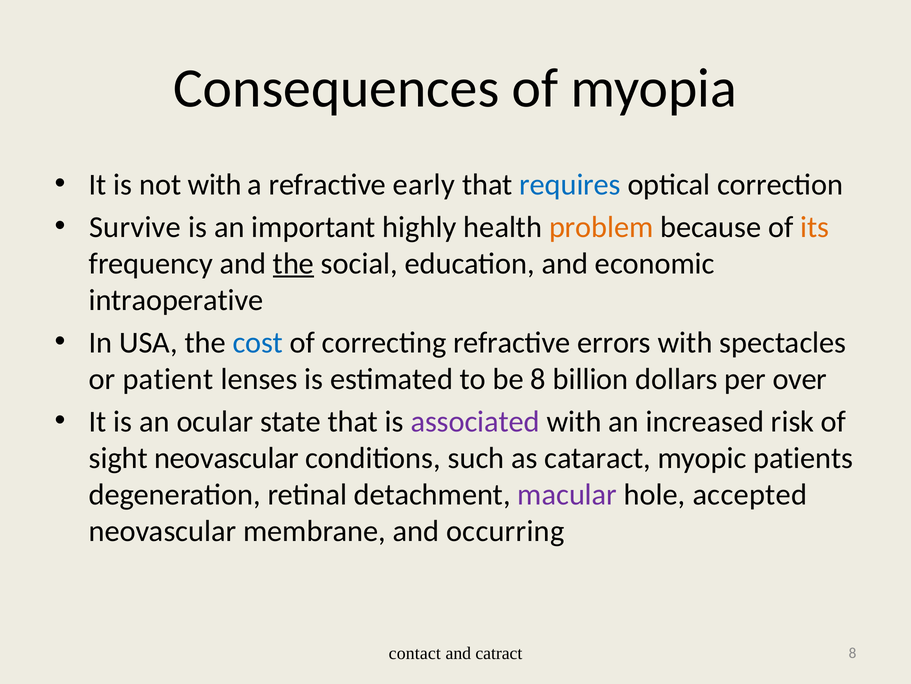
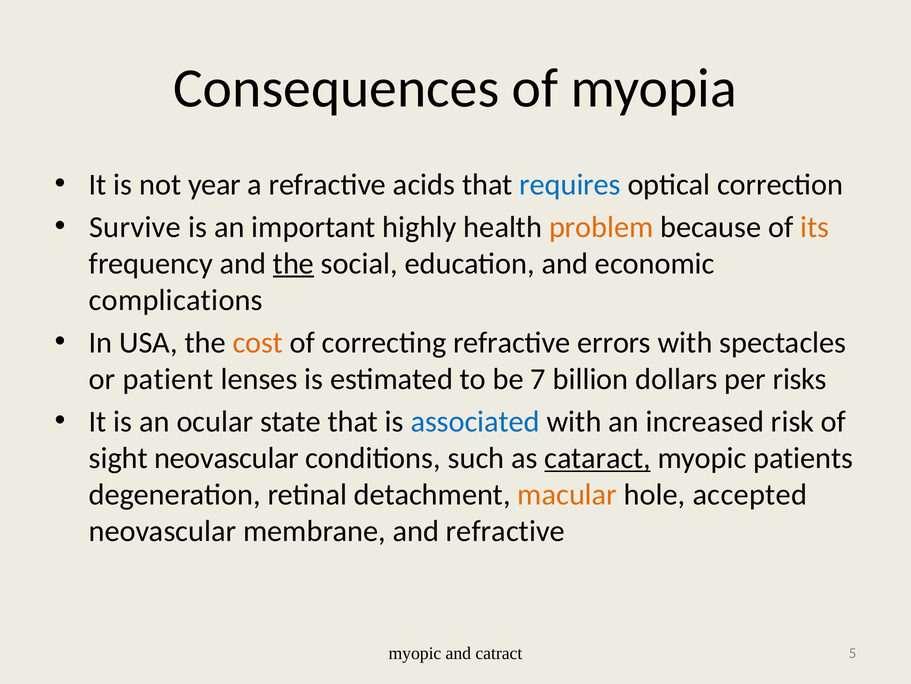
not with: with -> year
early: early -> acids
intraoperative: intraoperative -> complications
cost colour: blue -> orange
be 8: 8 -> 7
over: over -> risks
associated colour: purple -> blue
cataract underline: none -> present
macular colour: purple -> orange
and occurring: occurring -> refractive
contact at (415, 653): contact -> myopic
catract 8: 8 -> 5
